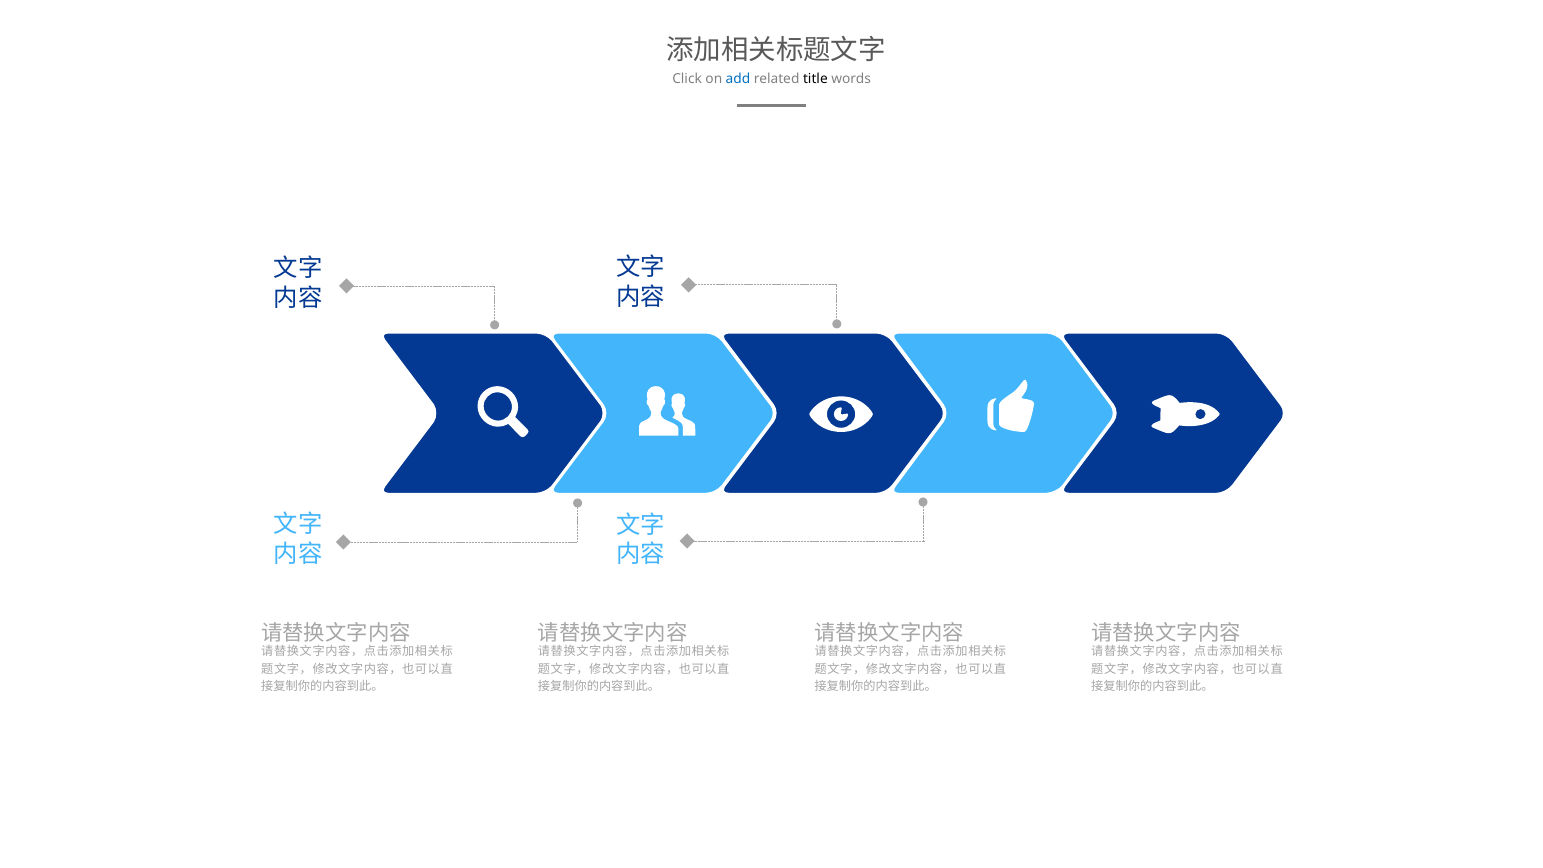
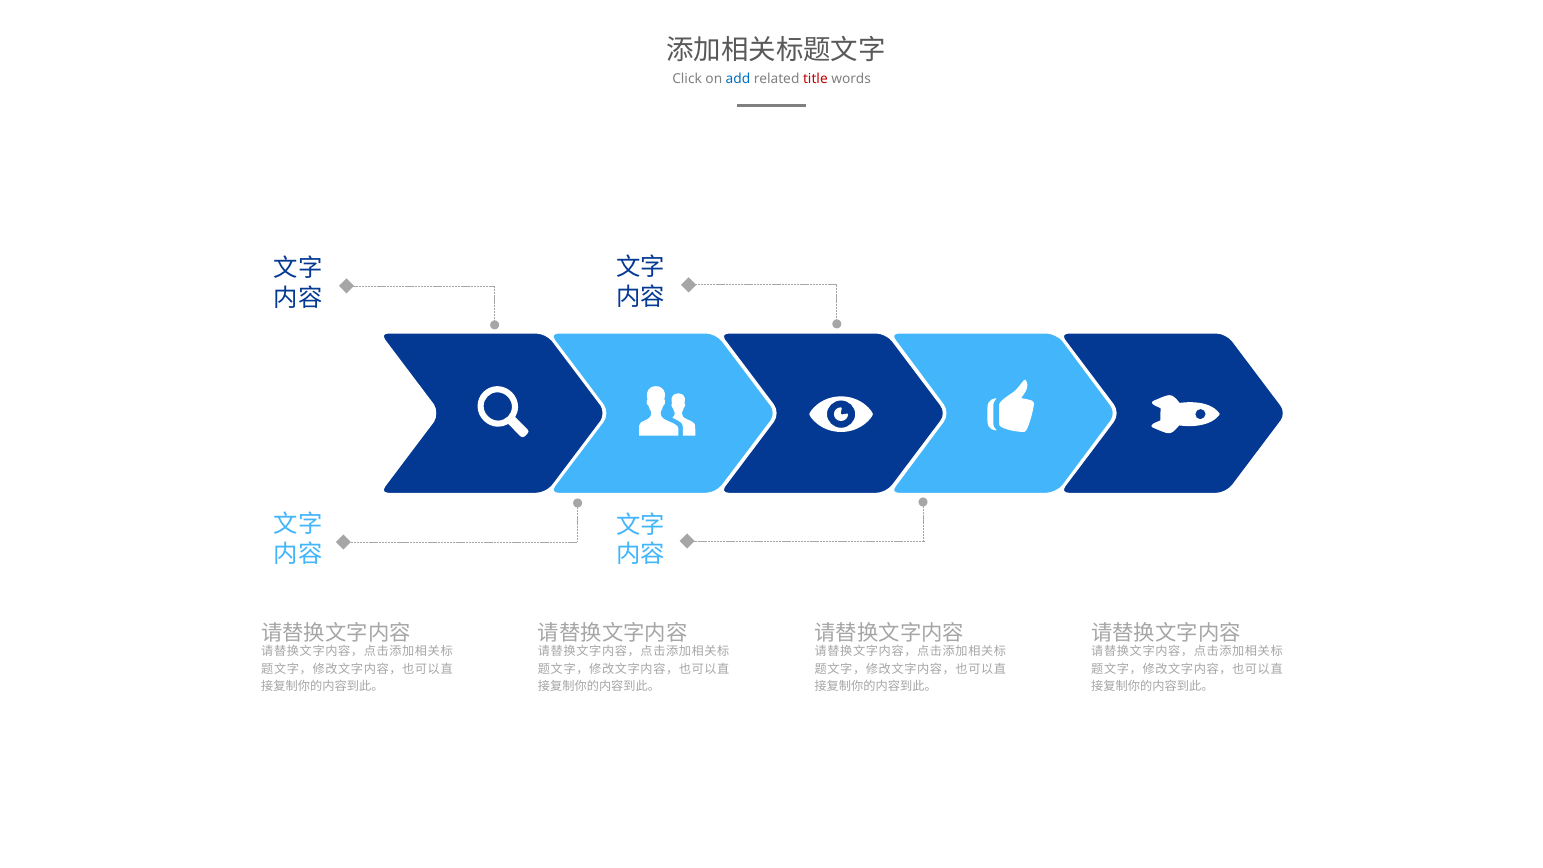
title colour: black -> red
